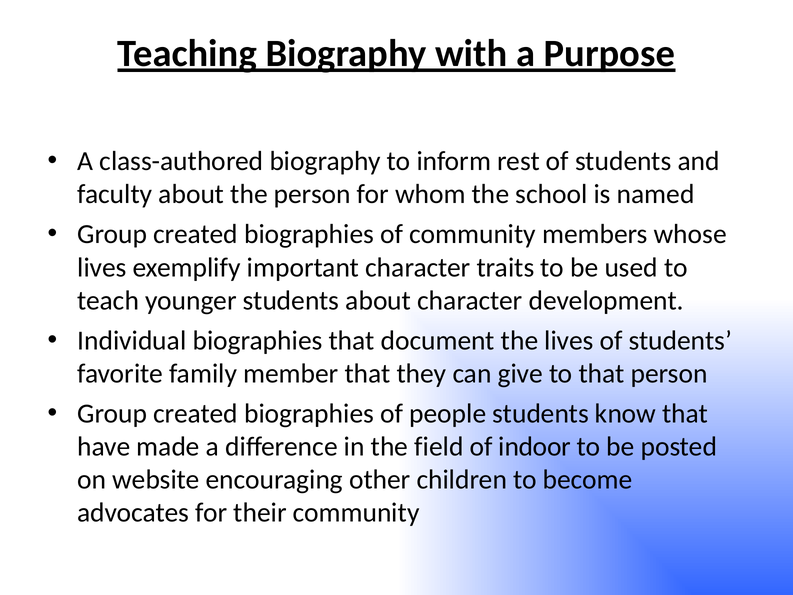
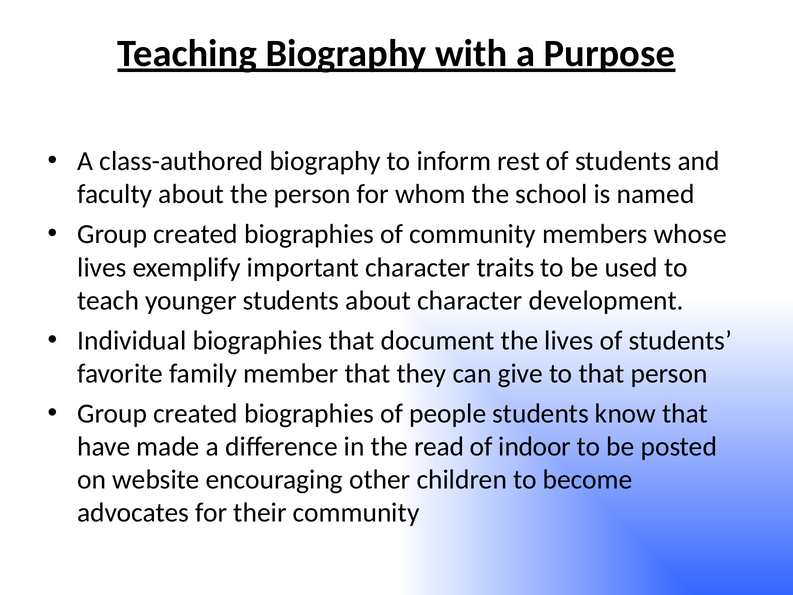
field: field -> read
